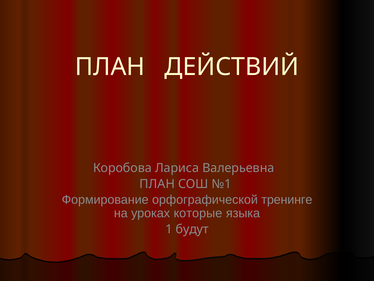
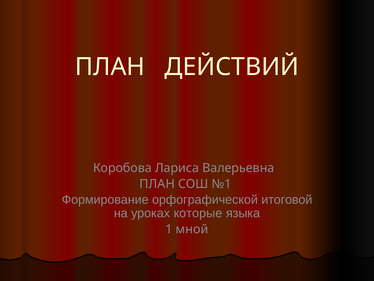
тренинге: тренинге -> итоговой
будут: будут -> мной
